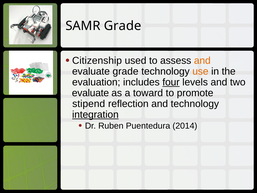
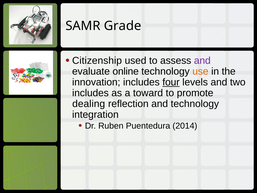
and at (202, 61) colour: orange -> purple
evaluate grade: grade -> online
evaluation: evaluation -> innovation
evaluate at (90, 93): evaluate -> includes
stipend: stipend -> dealing
integration underline: present -> none
